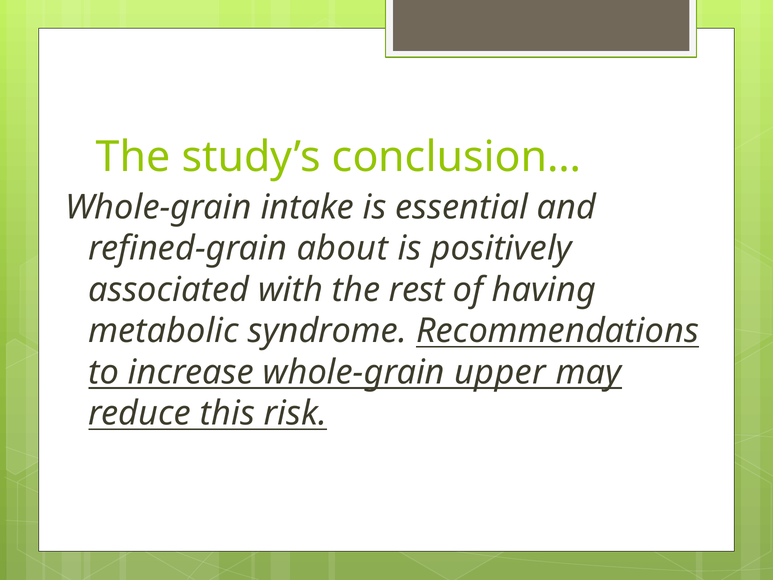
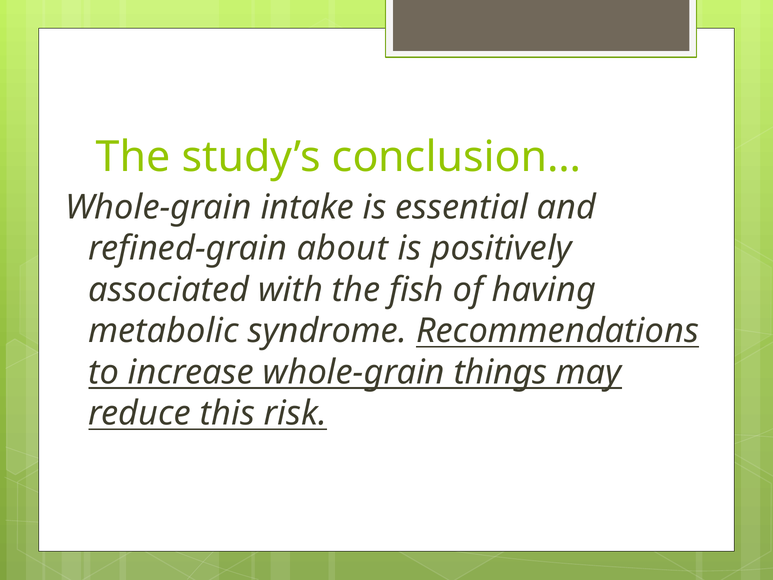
rest: rest -> fish
upper: upper -> things
